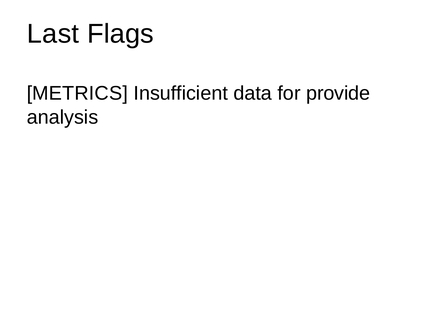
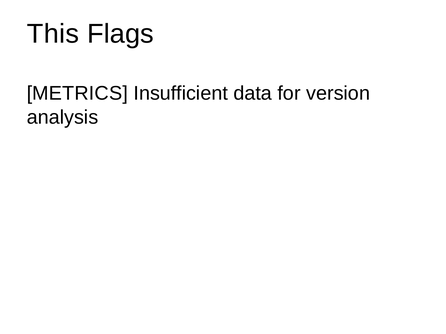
Last: Last -> This
provide: provide -> version
